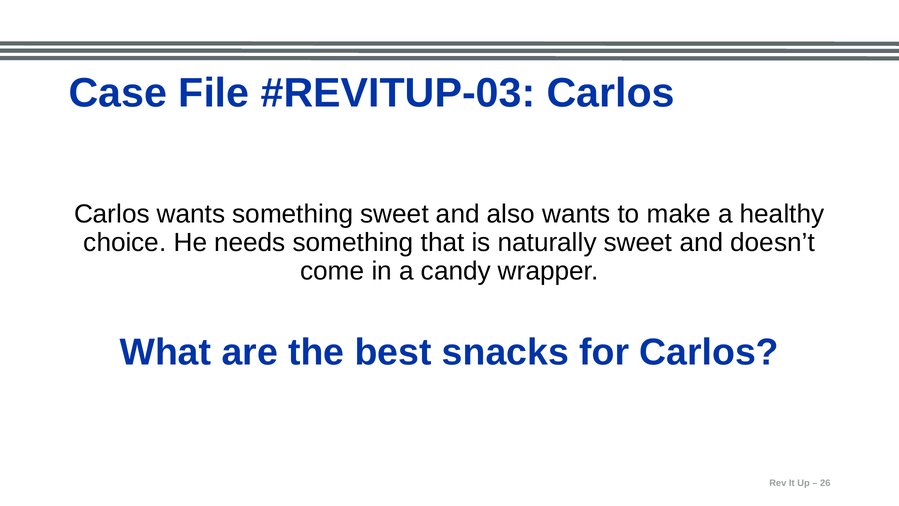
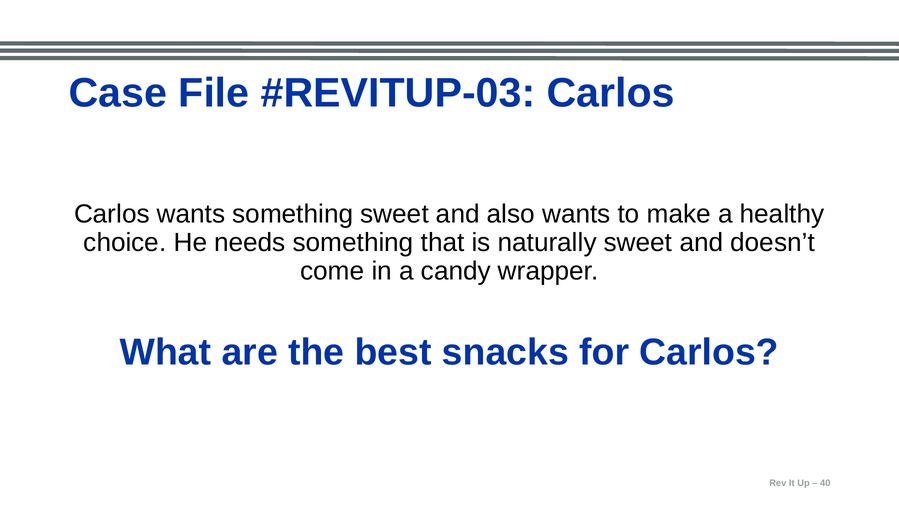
26: 26 -> 40
